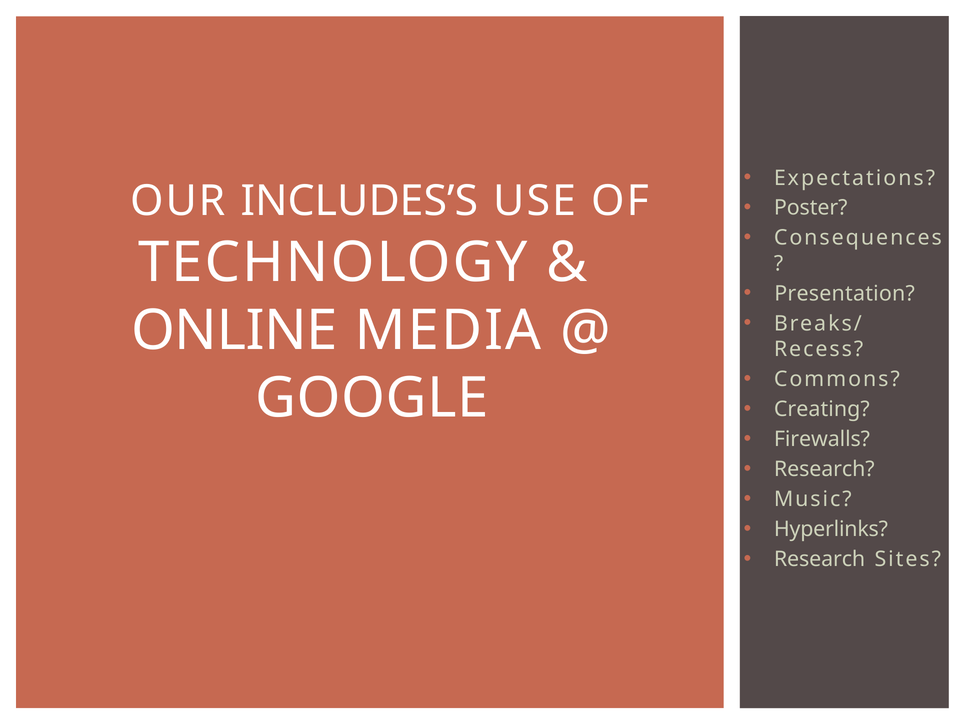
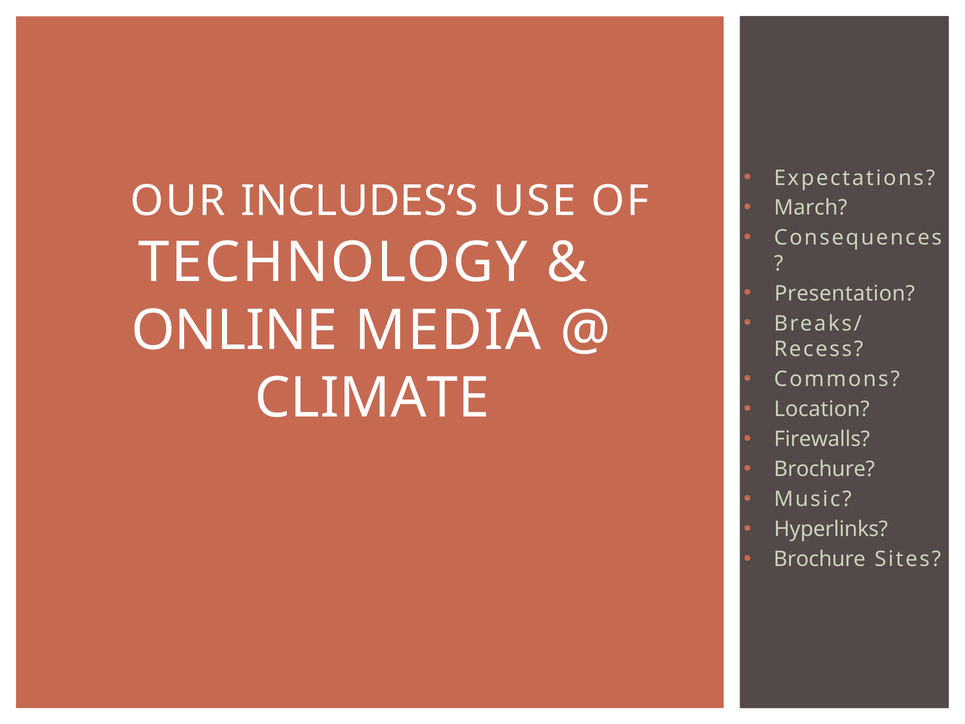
Poster: Poster -> March
GOOGLE: GOOGLE -> CLIMATE
Creating: Creating -> Location
Research at (824, 469): Research -> Brochure
Research at (820, 559): Research -> Brochure
